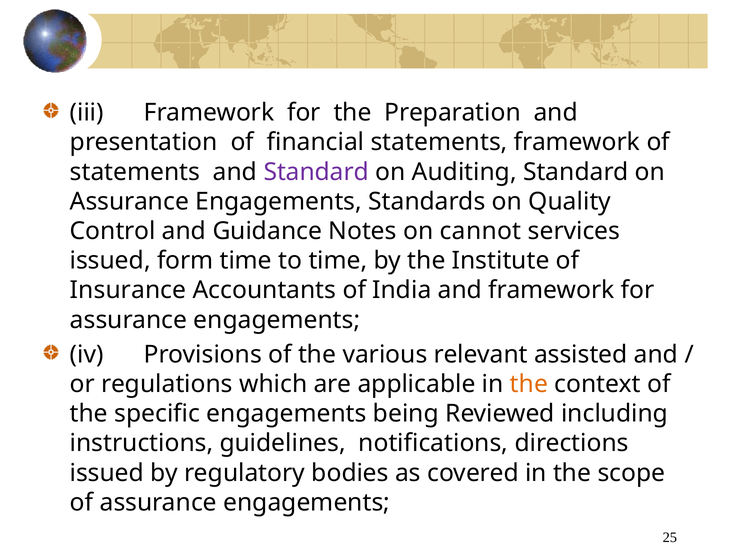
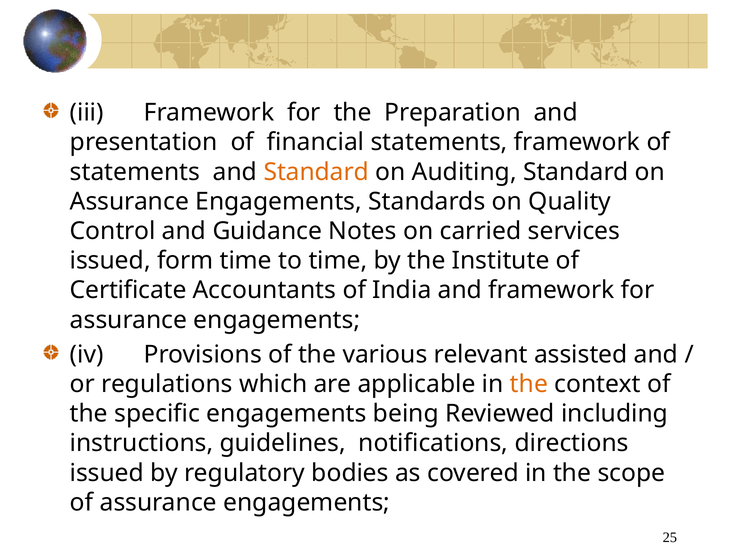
Standard at (316, 172) colour: purple -> orange
cannot: cannot -> carried
Insurance: Insurance -> Certificate
